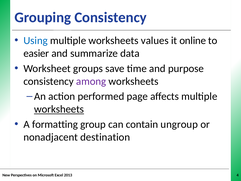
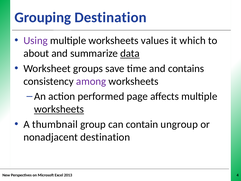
Grouping Consistency: Consistency -> Destination
Using colour: blue -> purple
online: online -> which
easier: easier -> about
data underline: none -> present
purpose: purpose -> contains
formatting: formatting -> thumbnail
